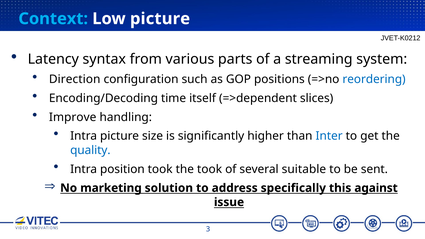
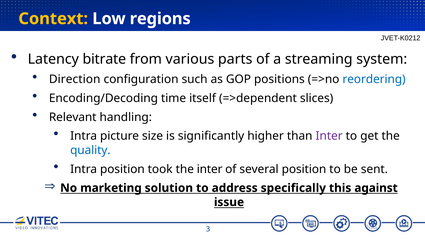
Context colour: light blue -> yellow
Low picture: picture -> regions
syntax: syntax -> bitrate
Improve: Improve -> Relevant
Inter at (329, 136) colour: blue -> purple
the took: took -> inter
several suitable: suitable -> position
